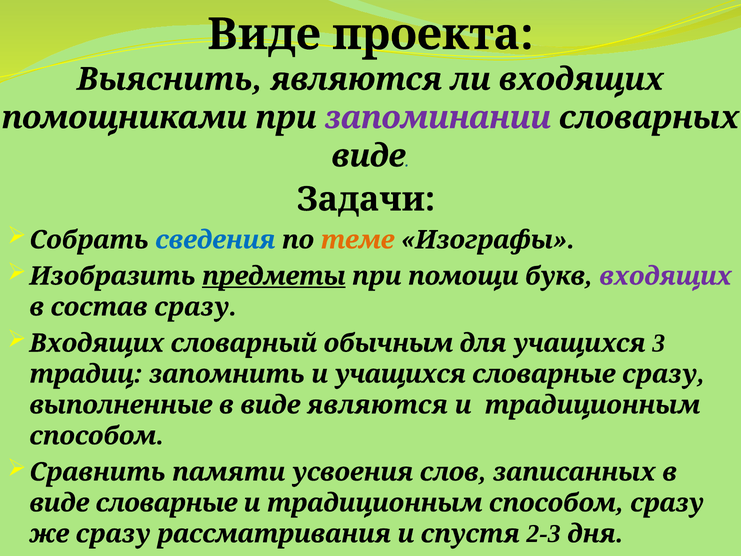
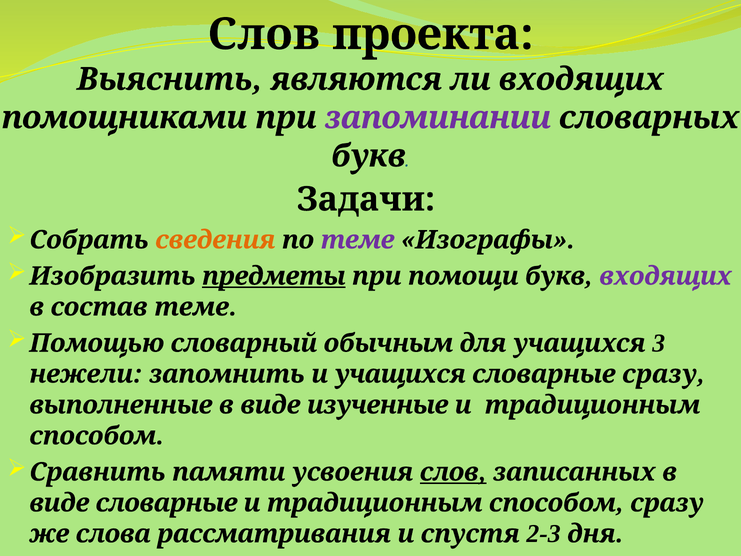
Виде at (264, 34): Виде -> Слов
виде at (369, 156): виде -> букв
сведения colour: blue -> orange
теме at (358, 240) colour: orange -> purple
состав сразу: сразу -> теме
Входящих at (97, 343): Входящих -> Помощью
традиц: традиц -> нежели
виде являются: являются -> изученные
слов at (453, 472) underline: none -> present
же сразу: сразу -> слова
